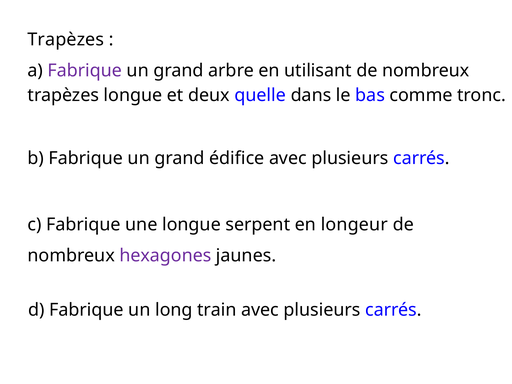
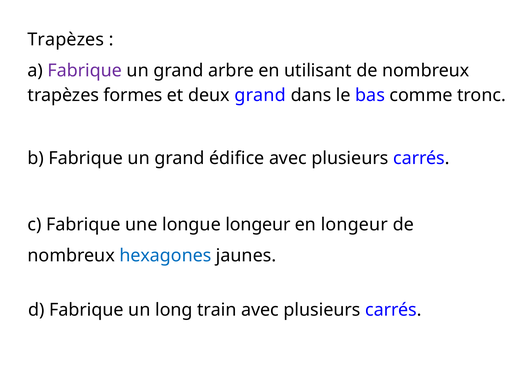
trapèzes longue: longue -> formes
deux quelle: quelle -> grand
longue serpent: serpent -> longeur
hexagones colour: purple -> blue
